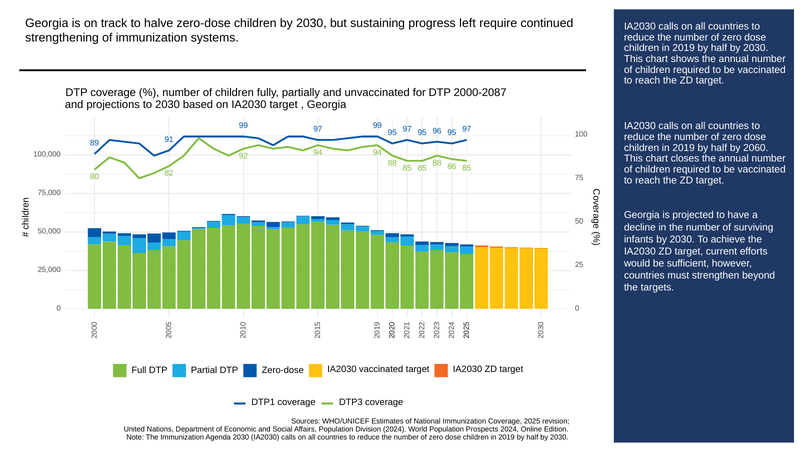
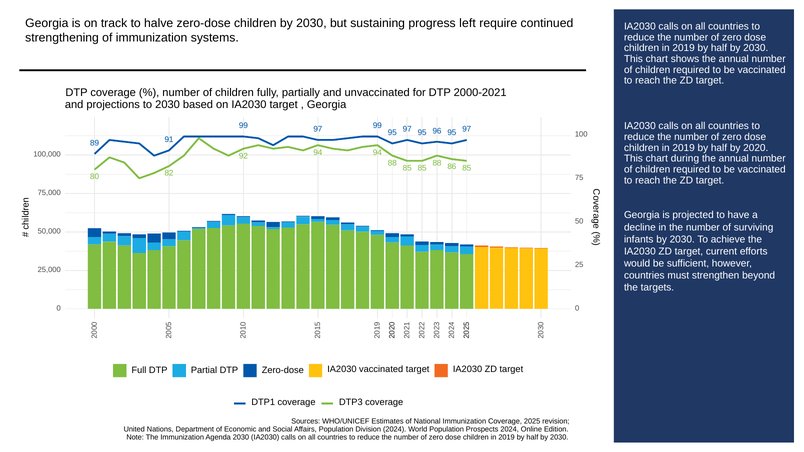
2000-2087: 2000-2087 -> 2000-2021
2060: 2060 -> 2020
closes: closes -> during
